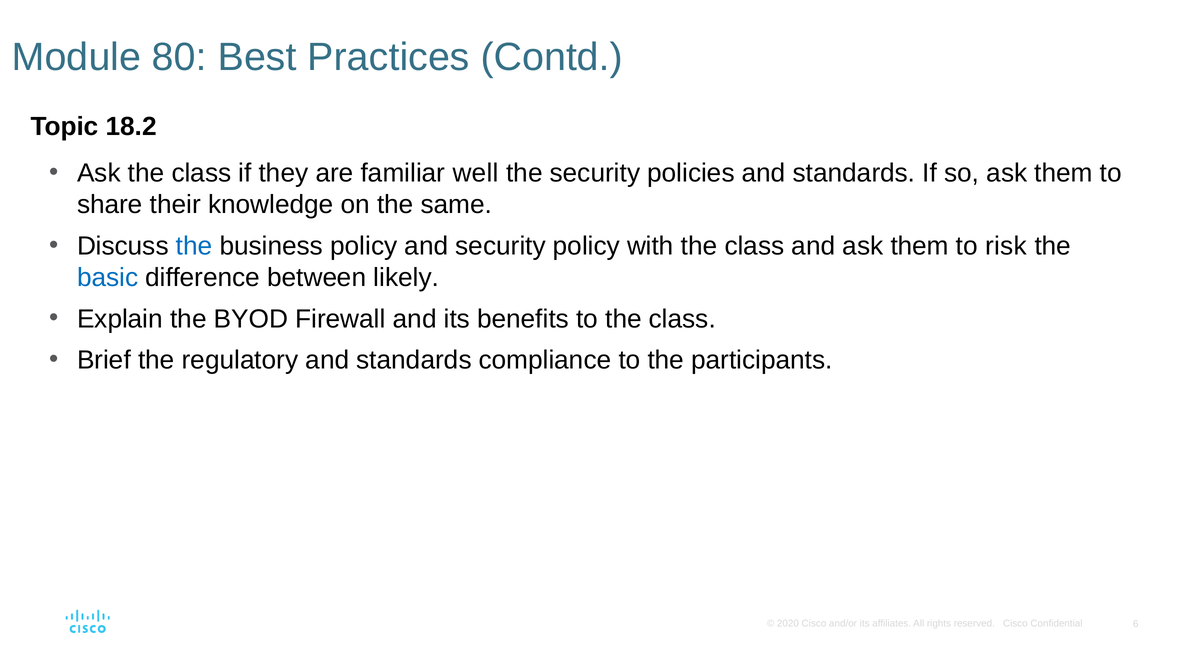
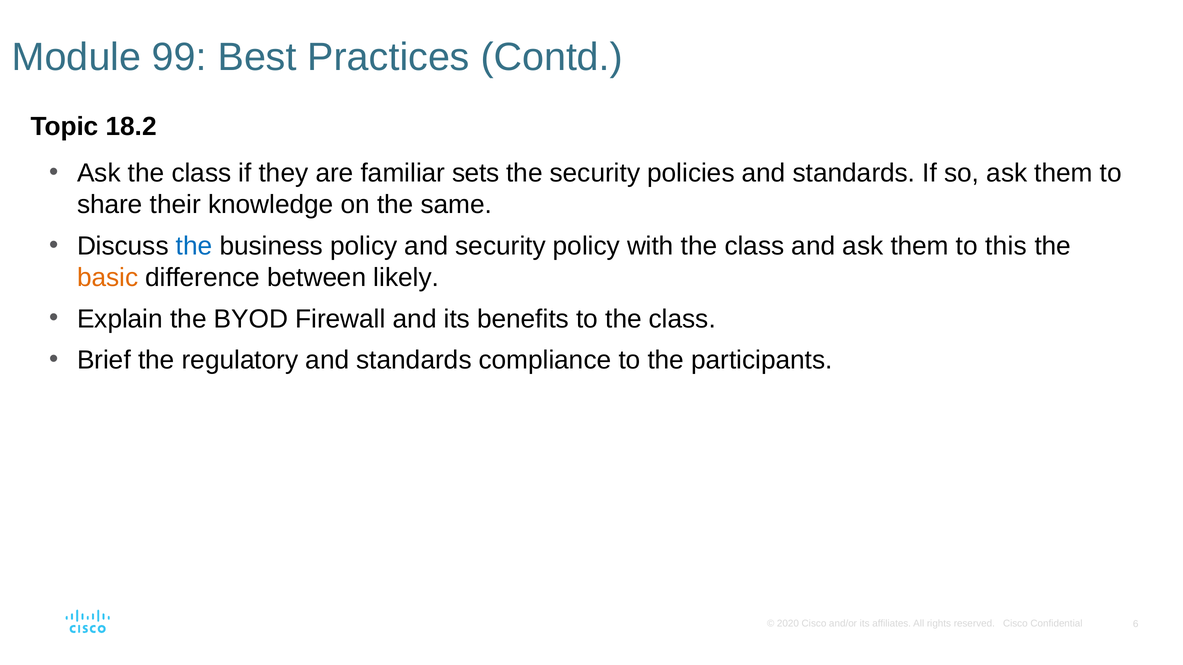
80: 80 -> 99
well: well -> sets
risk: risk -> this
basic colour: blue -> orange
